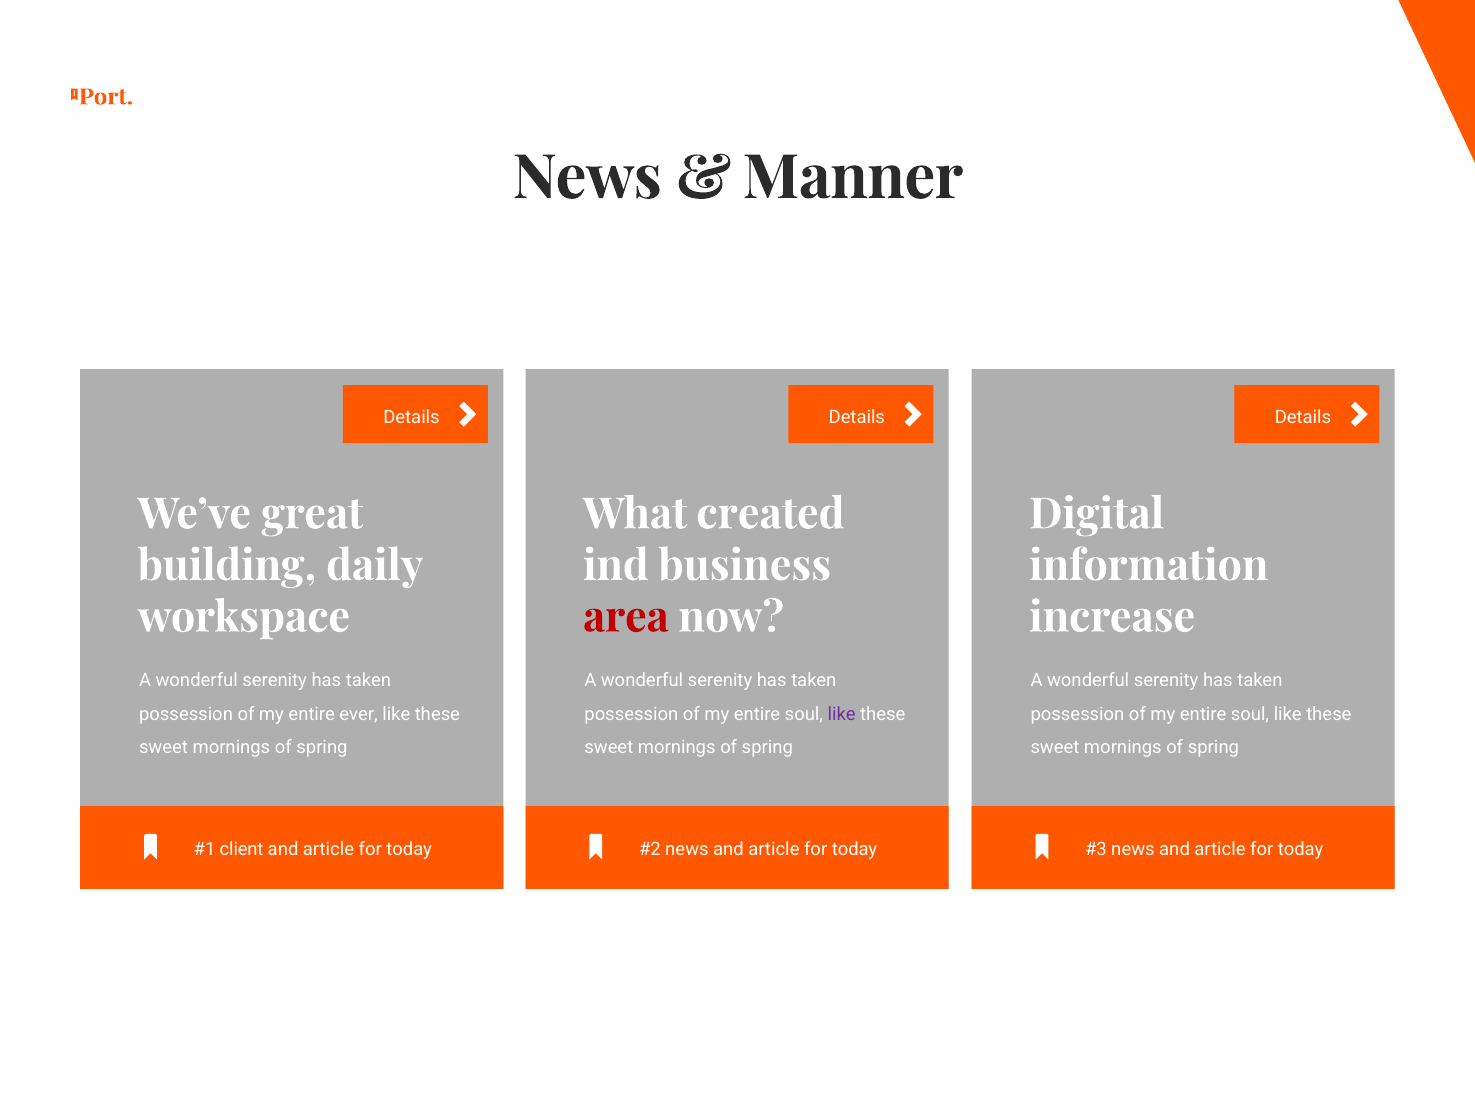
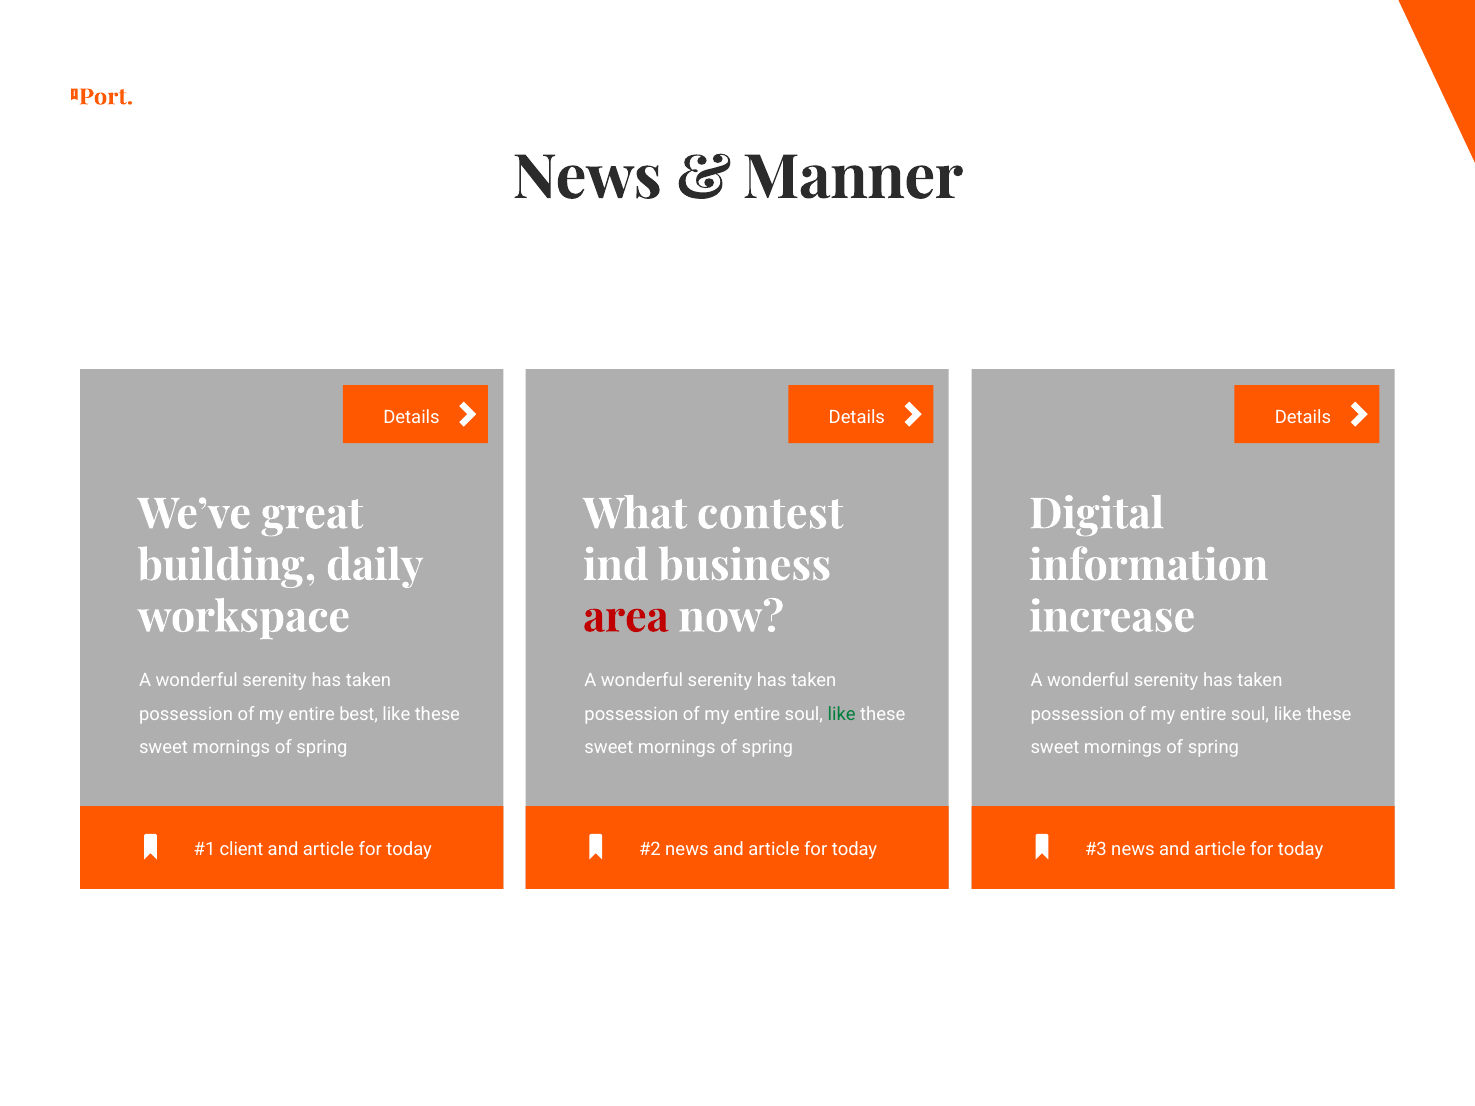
created: created -> contest
ever: ever -> best
like at (842, 714) colour: purple -> green
